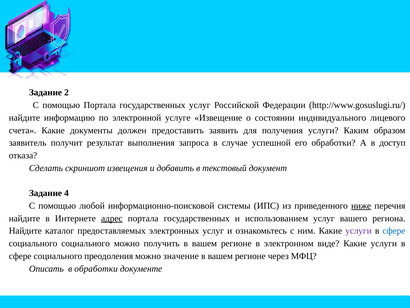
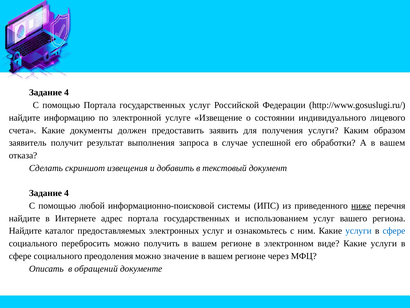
2 at (67, 92): 2 -> 4
А в доступ: доступ -> вашем
адрес underline: present -> none
услуги at (359, 231) colour: purple -> blue
социального социального: социального -> перебросить
в обработки: обработки -> обращений
